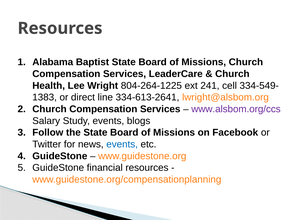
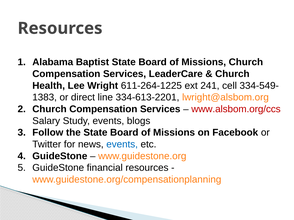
804-264-1225: 804-264-1225 -> 611-264-1225
334-613-2641: 334-613-2641 -> 334-613-2201
www.alsbom.org/ccs colour: purple -> red
